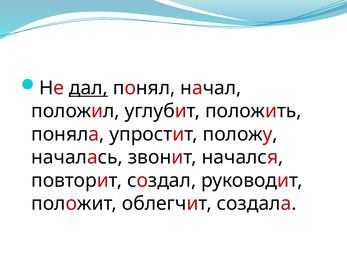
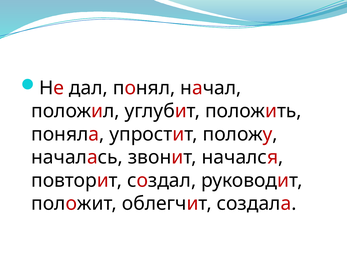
дал underline: present -> none
